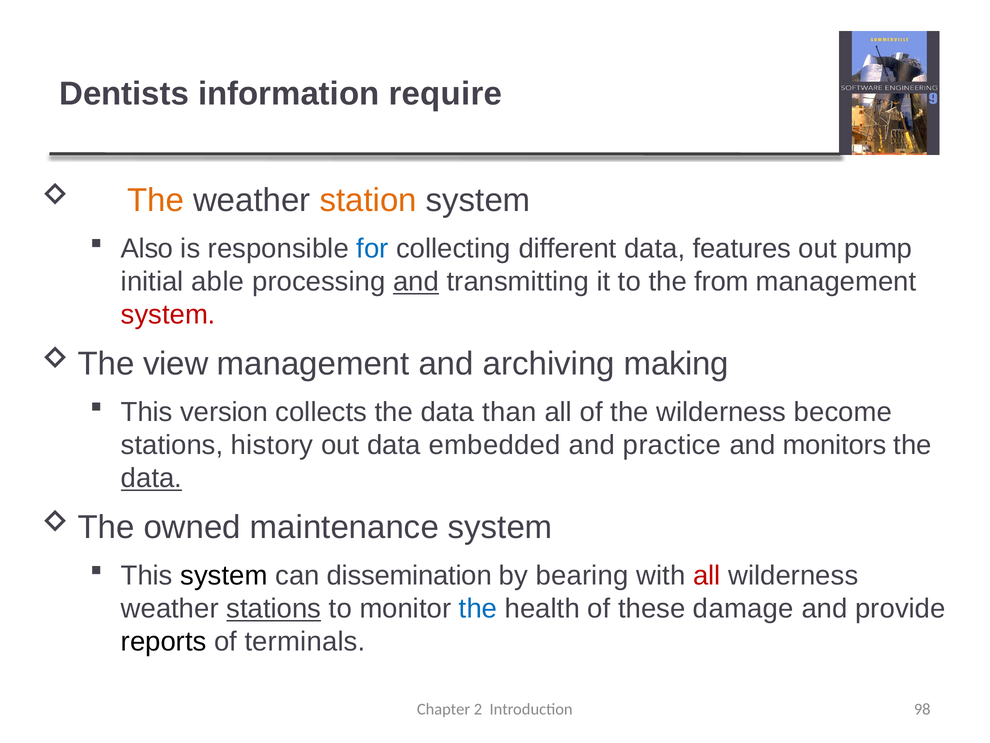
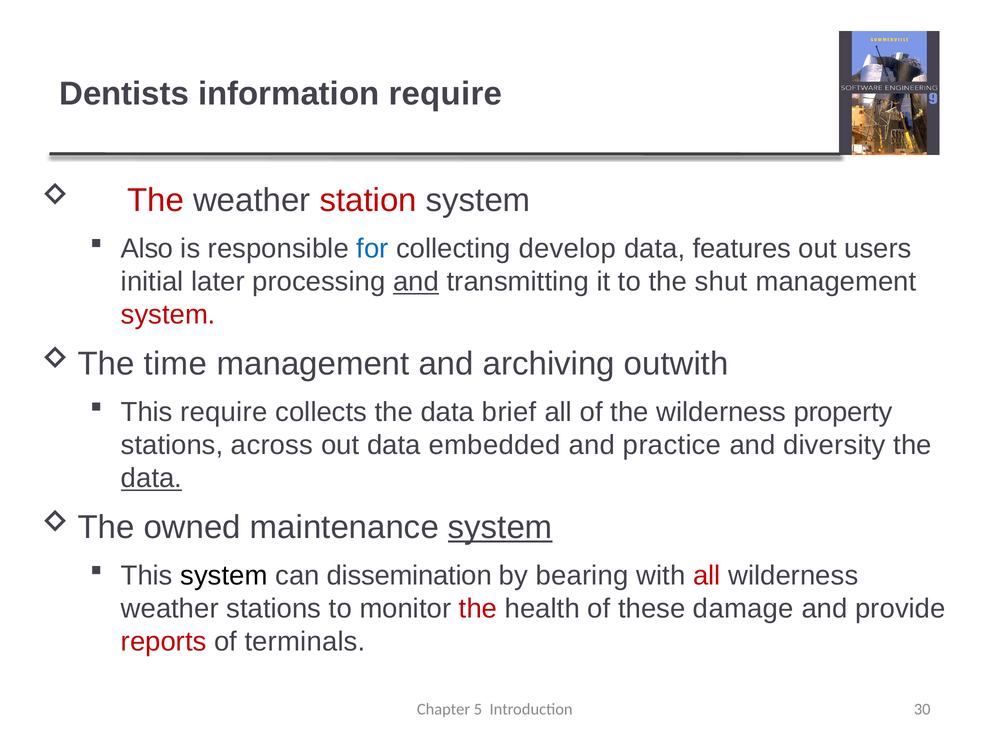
The at (156, 200) colour: orange -> red
station colour: orange -> red
different: different -> develop
pump: pump -> users
able: able -> later
from: from -> shut
view: view -> time
making: making -> outwith
This version: version -> require
than: than -> brief
become: become -> property
history: history -> across
monitors: monitors -> diversity
system at (500, 527) underline: none -> present
stations at (274, 608) underline: present -> none
the at (478, 608) colour: blue -> red
reports colour: black -> red
2: 2 -> 5
98: 98 -> 30
